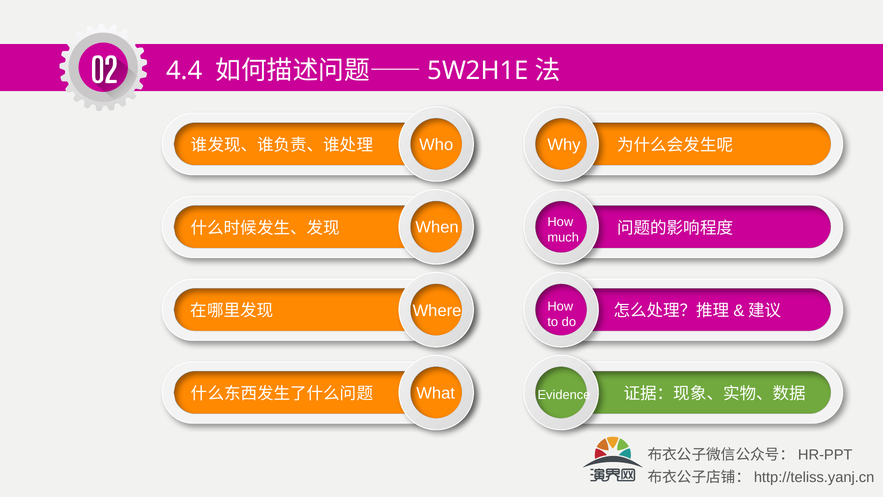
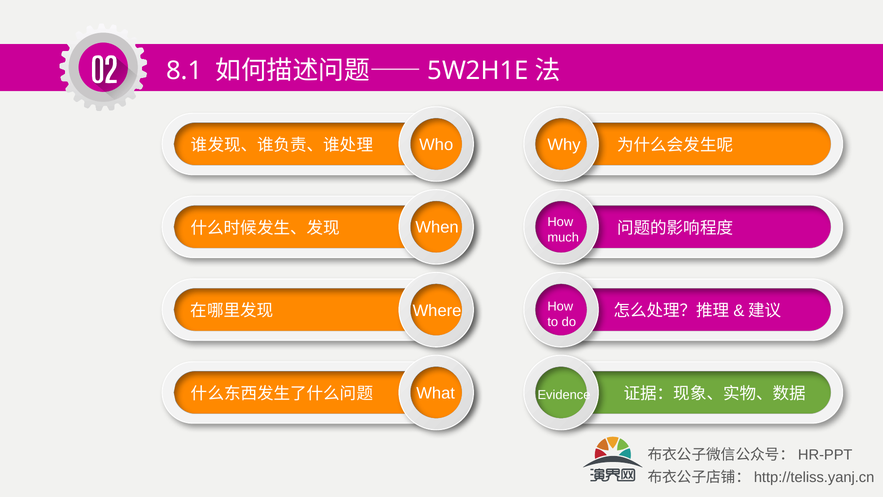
4.4: 4.4 -> 8.1
